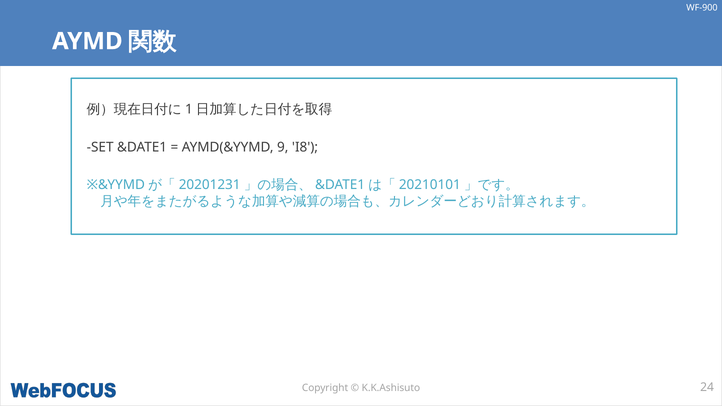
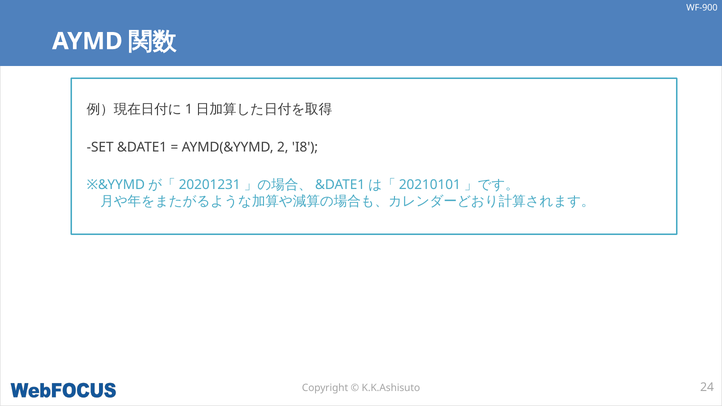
9: 9 -> 2
